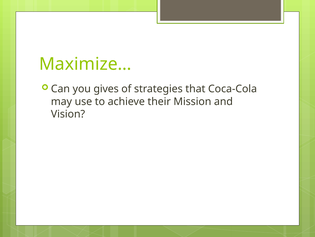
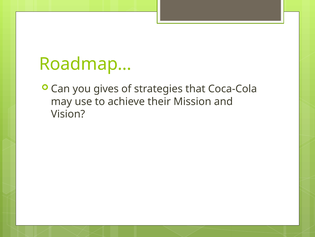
Maximize…: Maximize… -> Roadmap…
